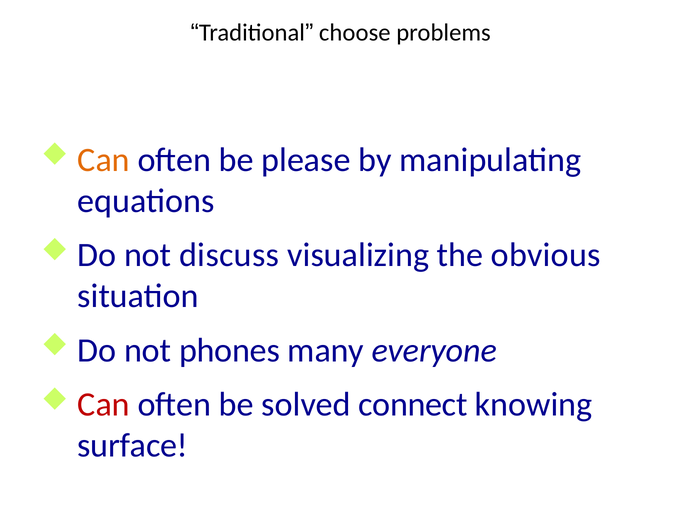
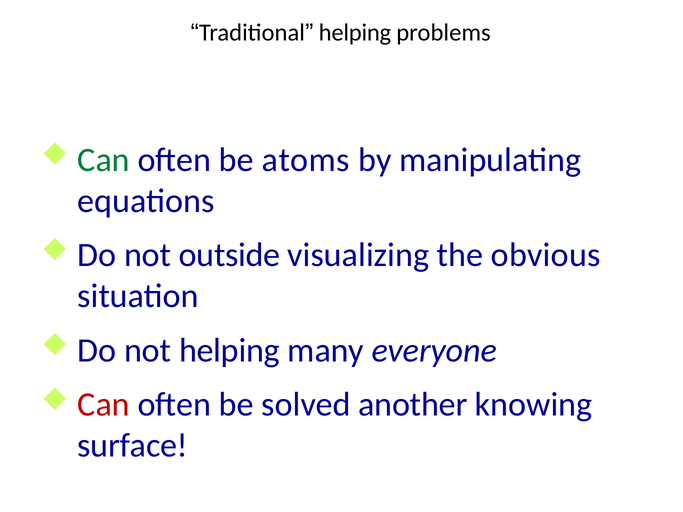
Traditional choose: choose -> helping
Can at (104, 160) colour: orange -> green
please: please -> atoms
discuss: discuss -> outside
not phones: phones -> helping
connect: connect -> another
